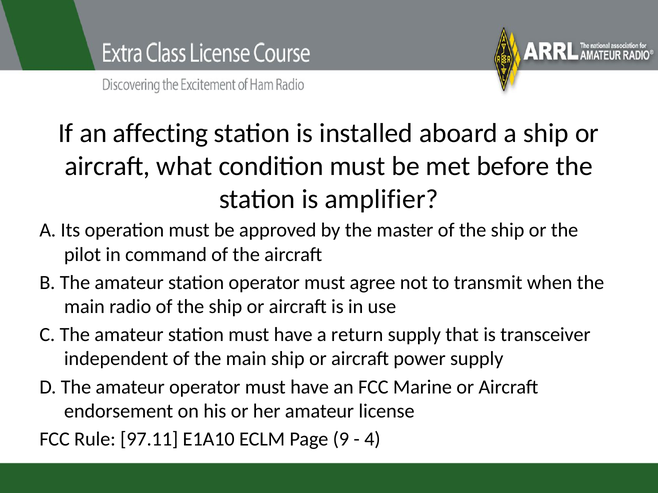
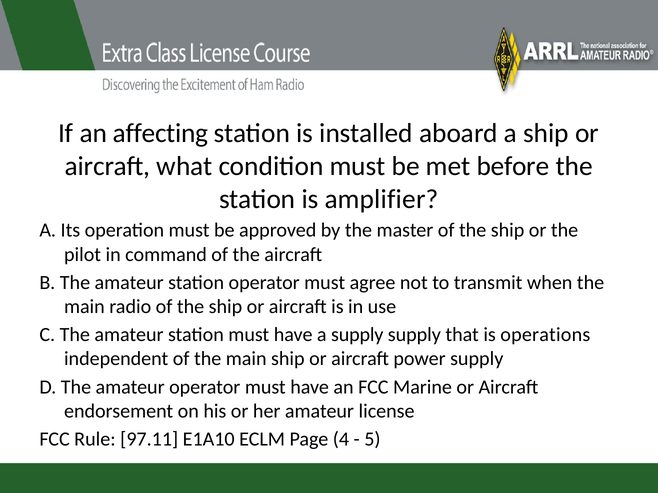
a return: return -> supply
transceiver: transceiver -> operations
9: 9 -> 4
4: 4 -> 5
